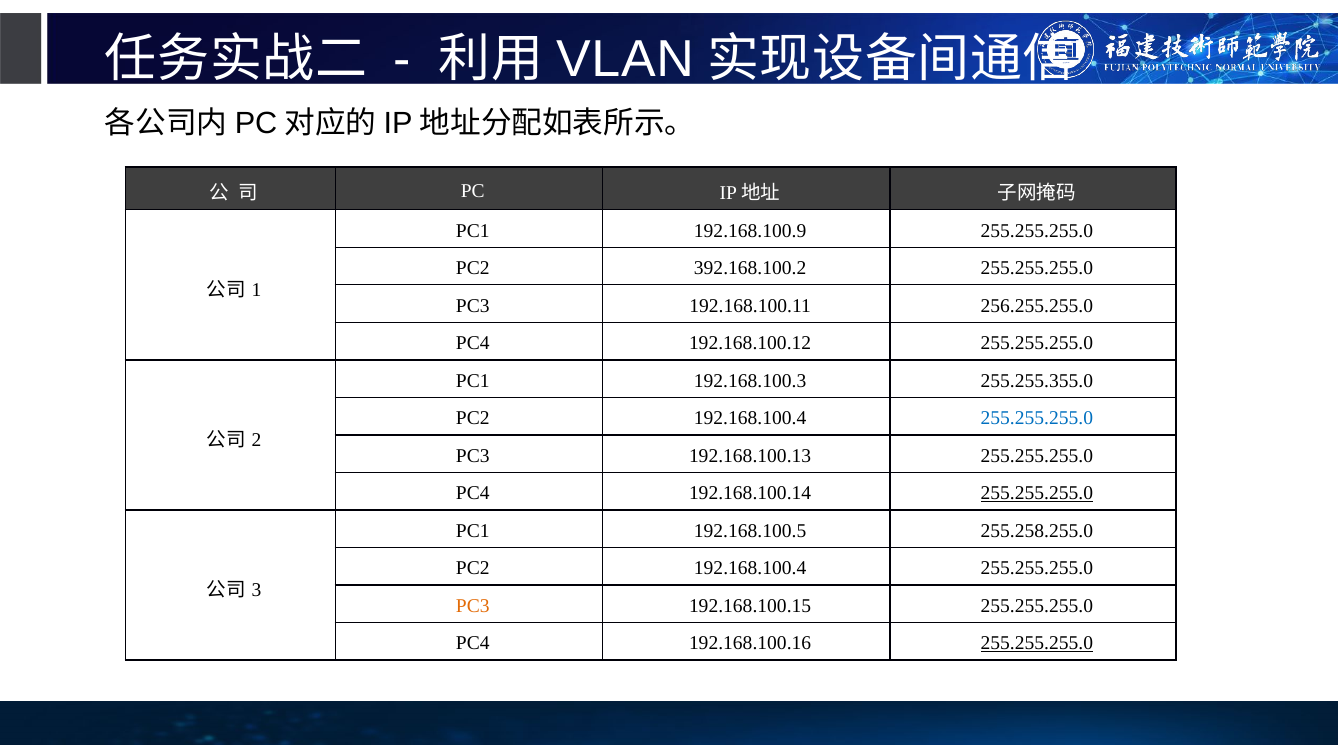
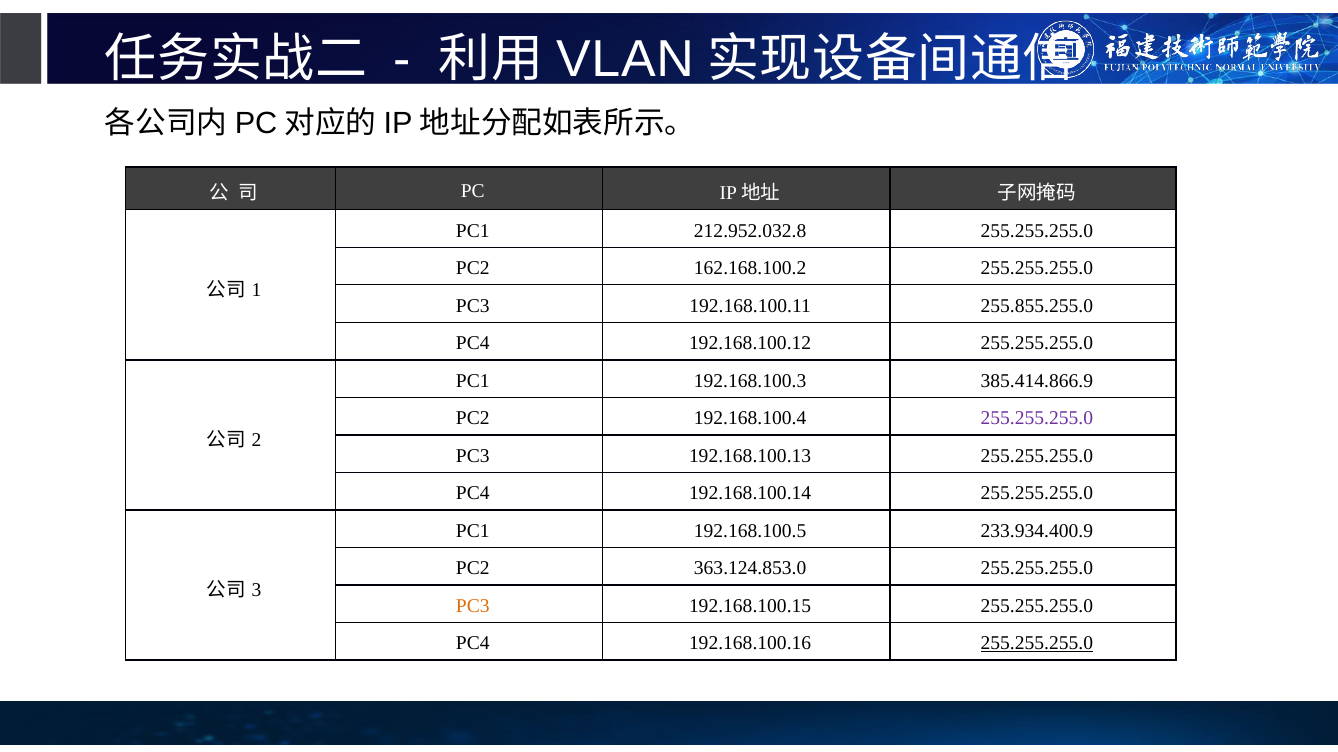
192.168.100.9: 192.168.100.9 -> 212.952.032.8
392.168.100.2: 392.168.100.2 -> 162.168.100.2
256.255.255.0: 256.255.255.0 -> 255.855.255.0
255.255.355.0: 255.255.355.0 -> 385.414.866.9
255.255.255.0 at (1037, 419) colour: blue -> purple
255.255.255.0 at (1037, 494) underline: present -> none
255.258.255.0: 255.258.255.0 -> 233.934.400.9
192.168.100.4 at (750, 569): 192.168.100.4 -> 363.124.853.0
